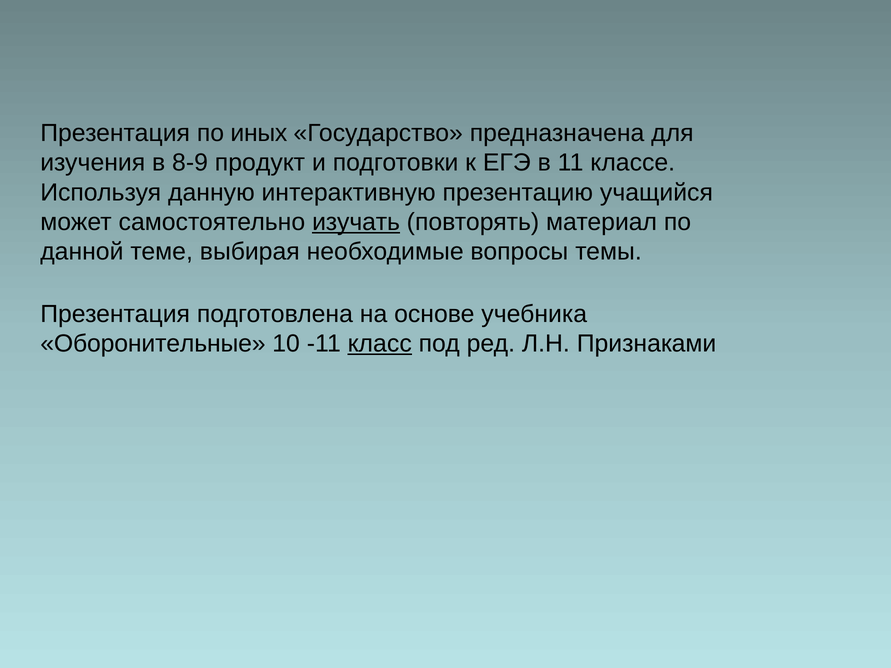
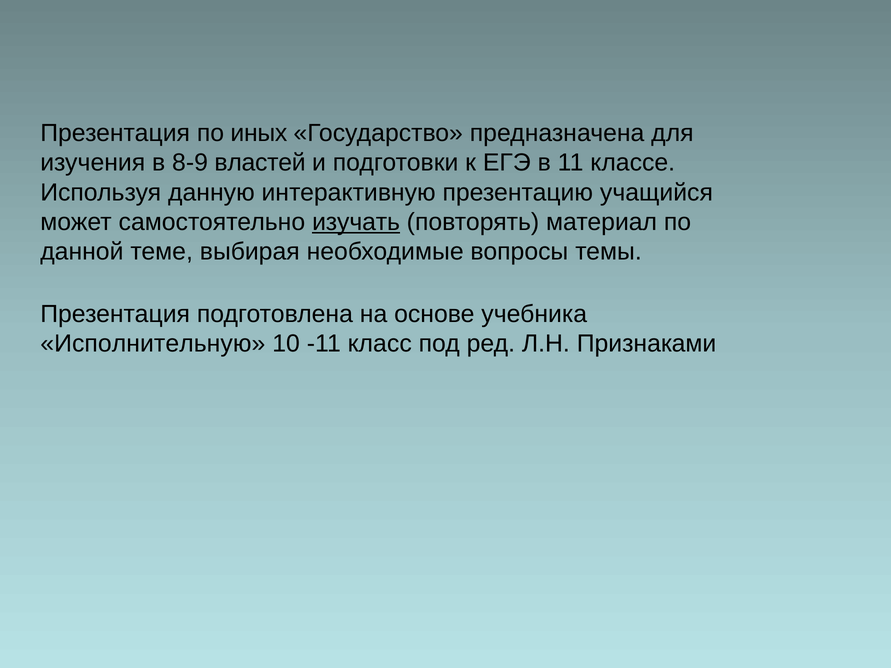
продукт: продукт -> властей
Оборонительные: Оборонительные -> Исполнительную
класс underline: present -> none
